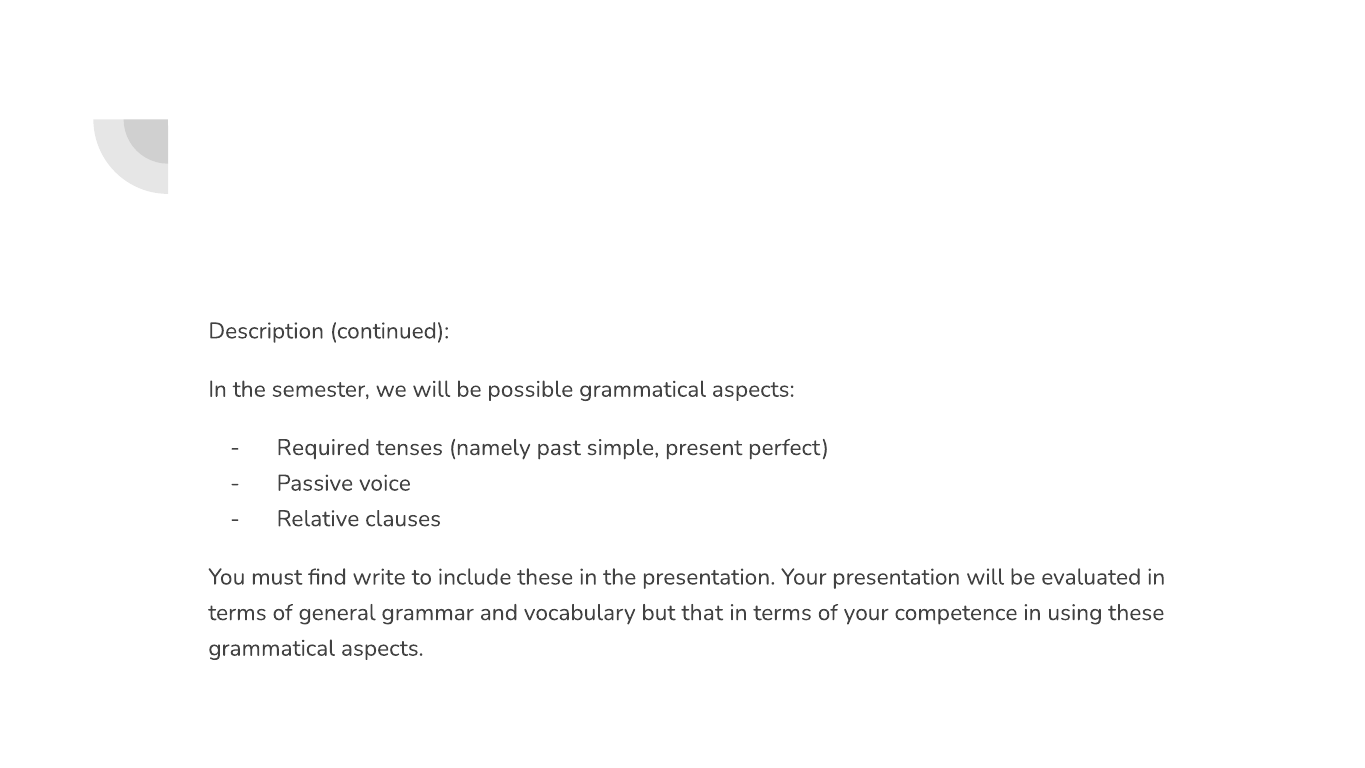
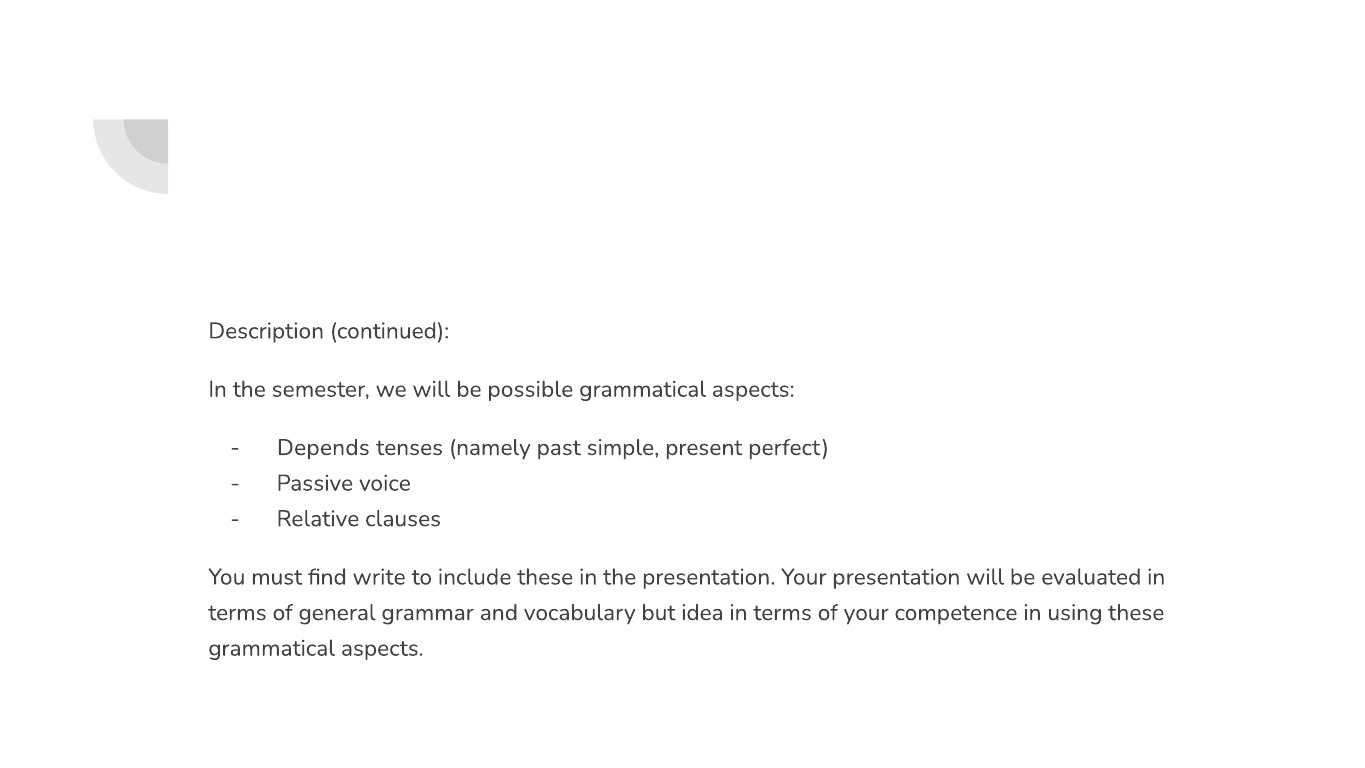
Required: Required -> Depends
that: that -> idea
